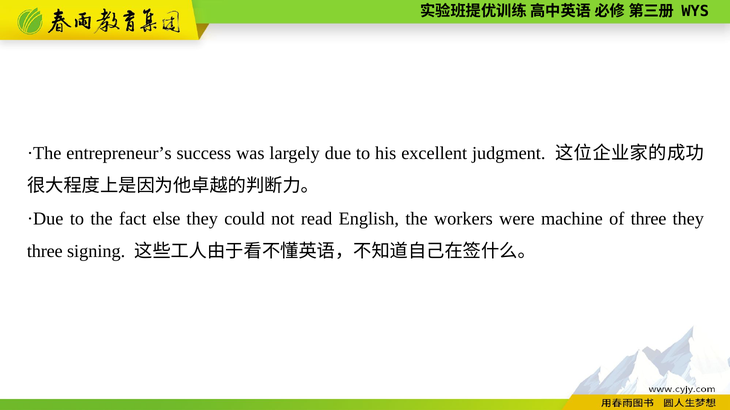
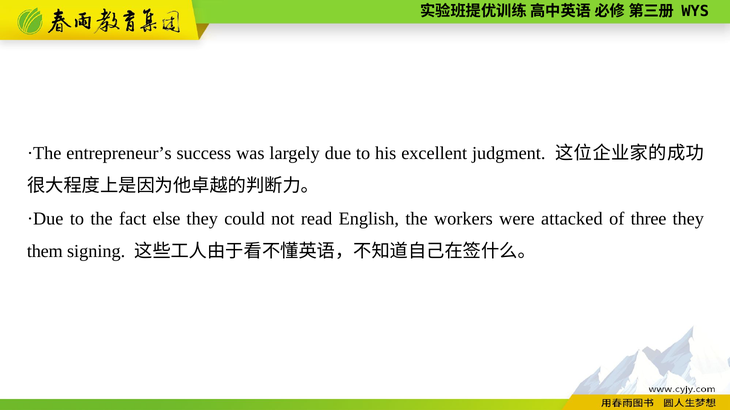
machine: machine -> attacked
three at (45, 252): three -> them
